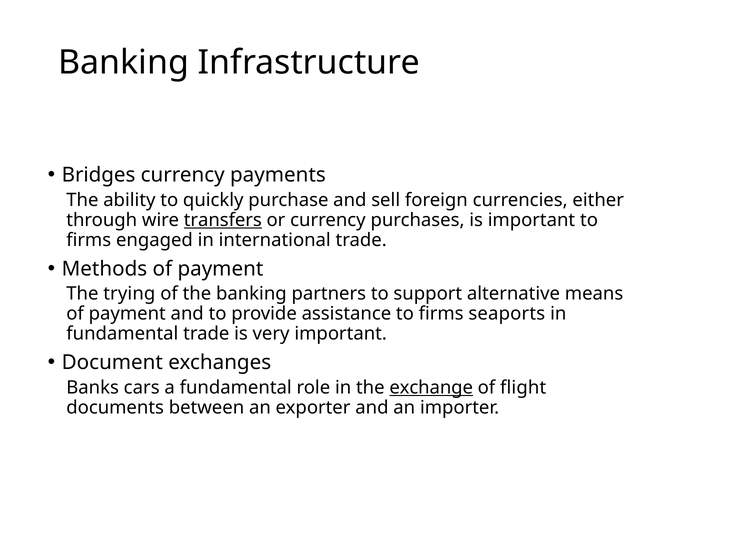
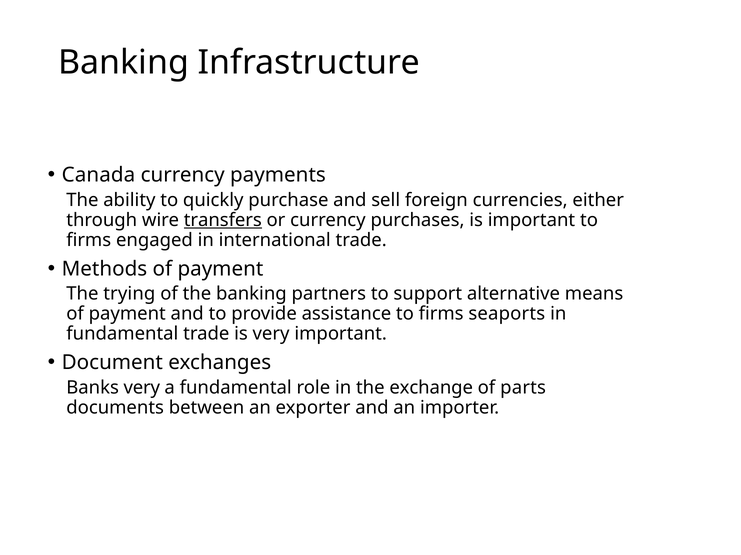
Bridges: Bridges -> Canada
Banks cars: cars -> very
exchange underline: present -> none
flight: flight -> parts
